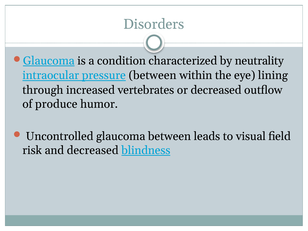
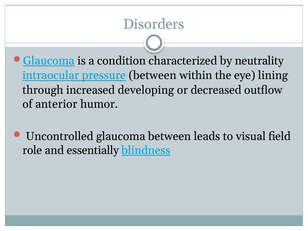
vertebrates: vertebrates -> developing
produce: produce -> anterior
risk: risk -> role
and decreased: decreased -> essentially
